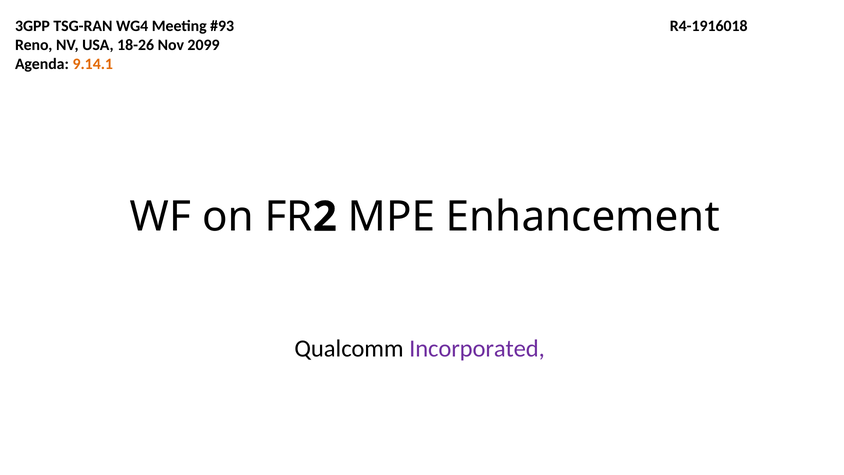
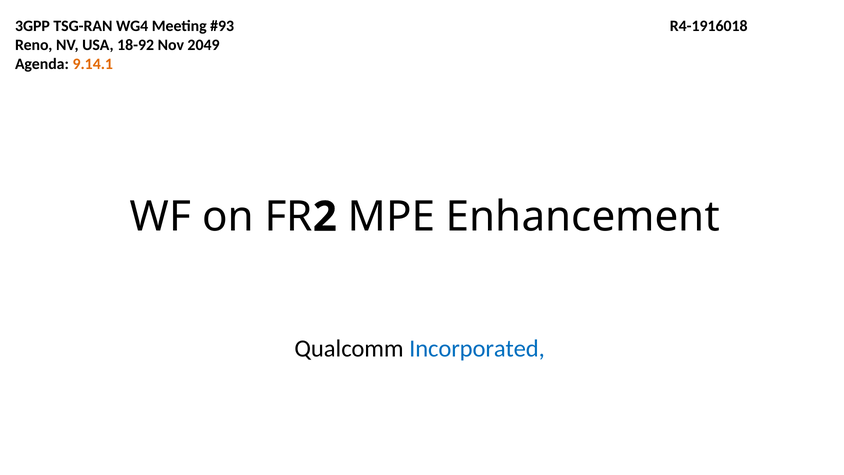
18-26: 18-26 -> 18-92
2099: 2099 -> 2049
Incorporated colour: purple -> blue
